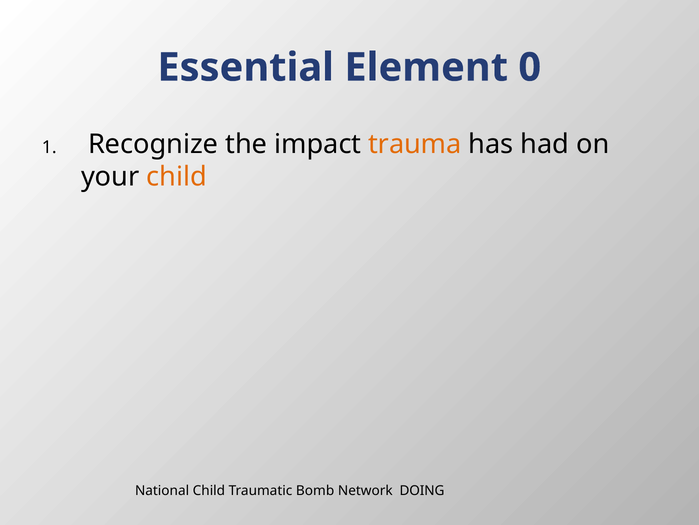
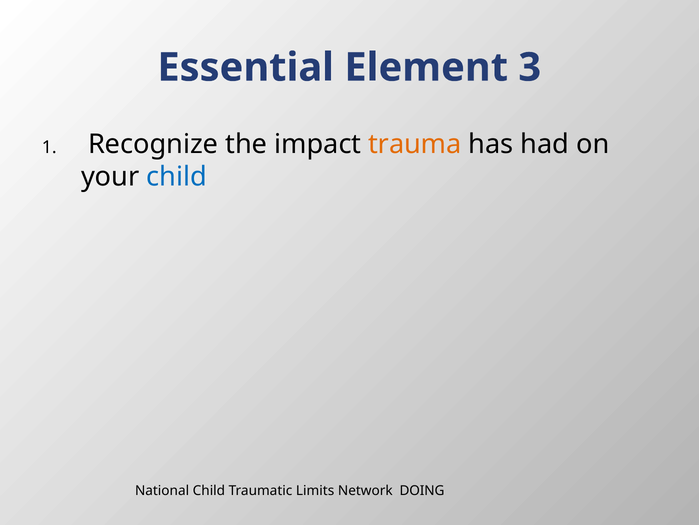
0: 0 -> 3
child at (177, 176) colour: orange -> blue
Bomb: Bomb -> Limits
